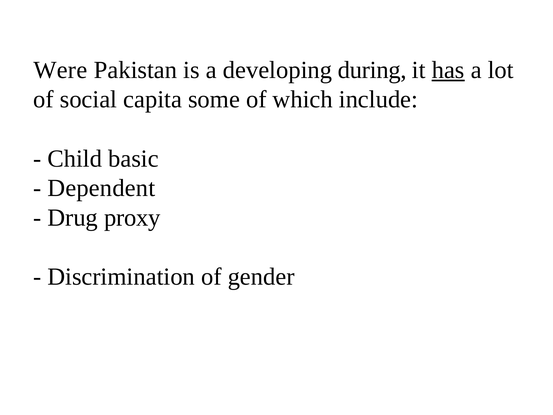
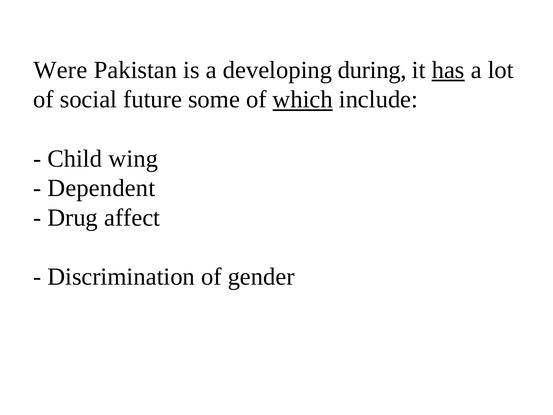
capita: capita -> future
which underline: none -> present
basic: basic -> wing
proxy: proxy -> affect
